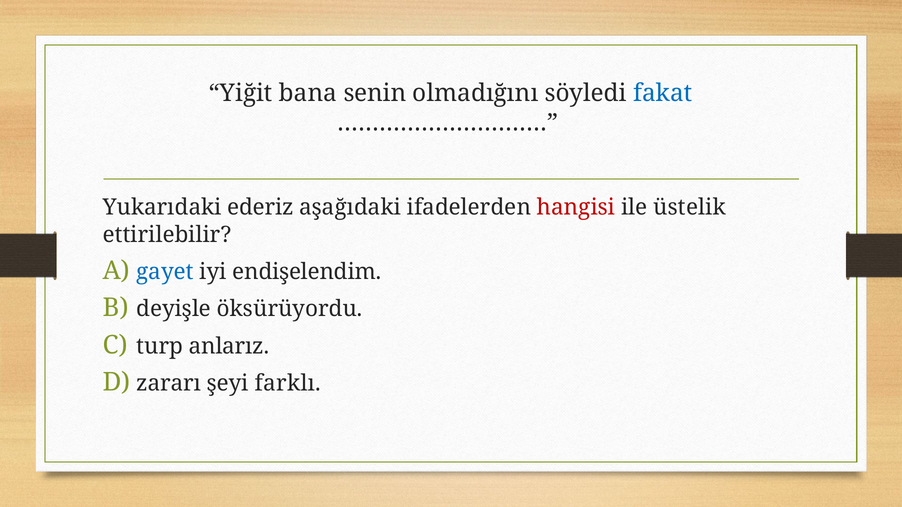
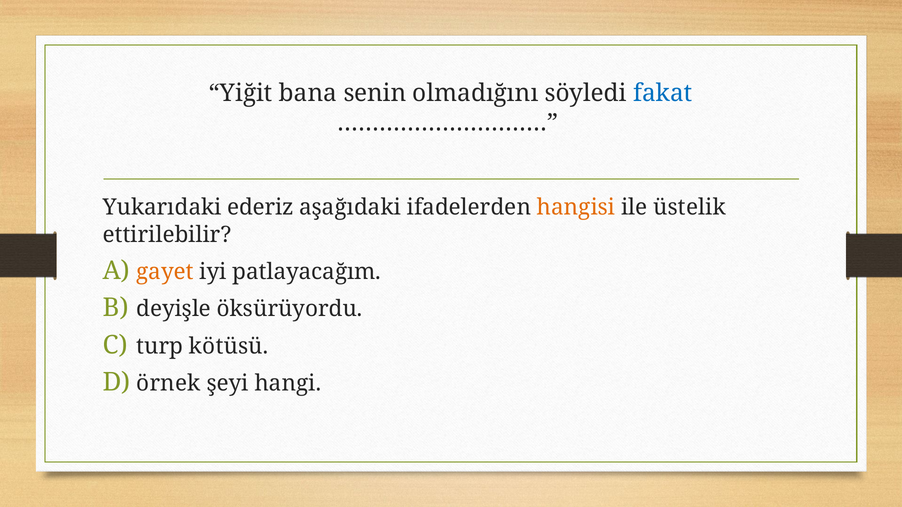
hangisi colour: red -> orange
gayet colour: blue -> orange
endişelendim: endişelendim -> patlayacağım
anlarız: anlarız -> kötüsü
zararı: zararı -> örnek
farklı: farklı -> hangi
